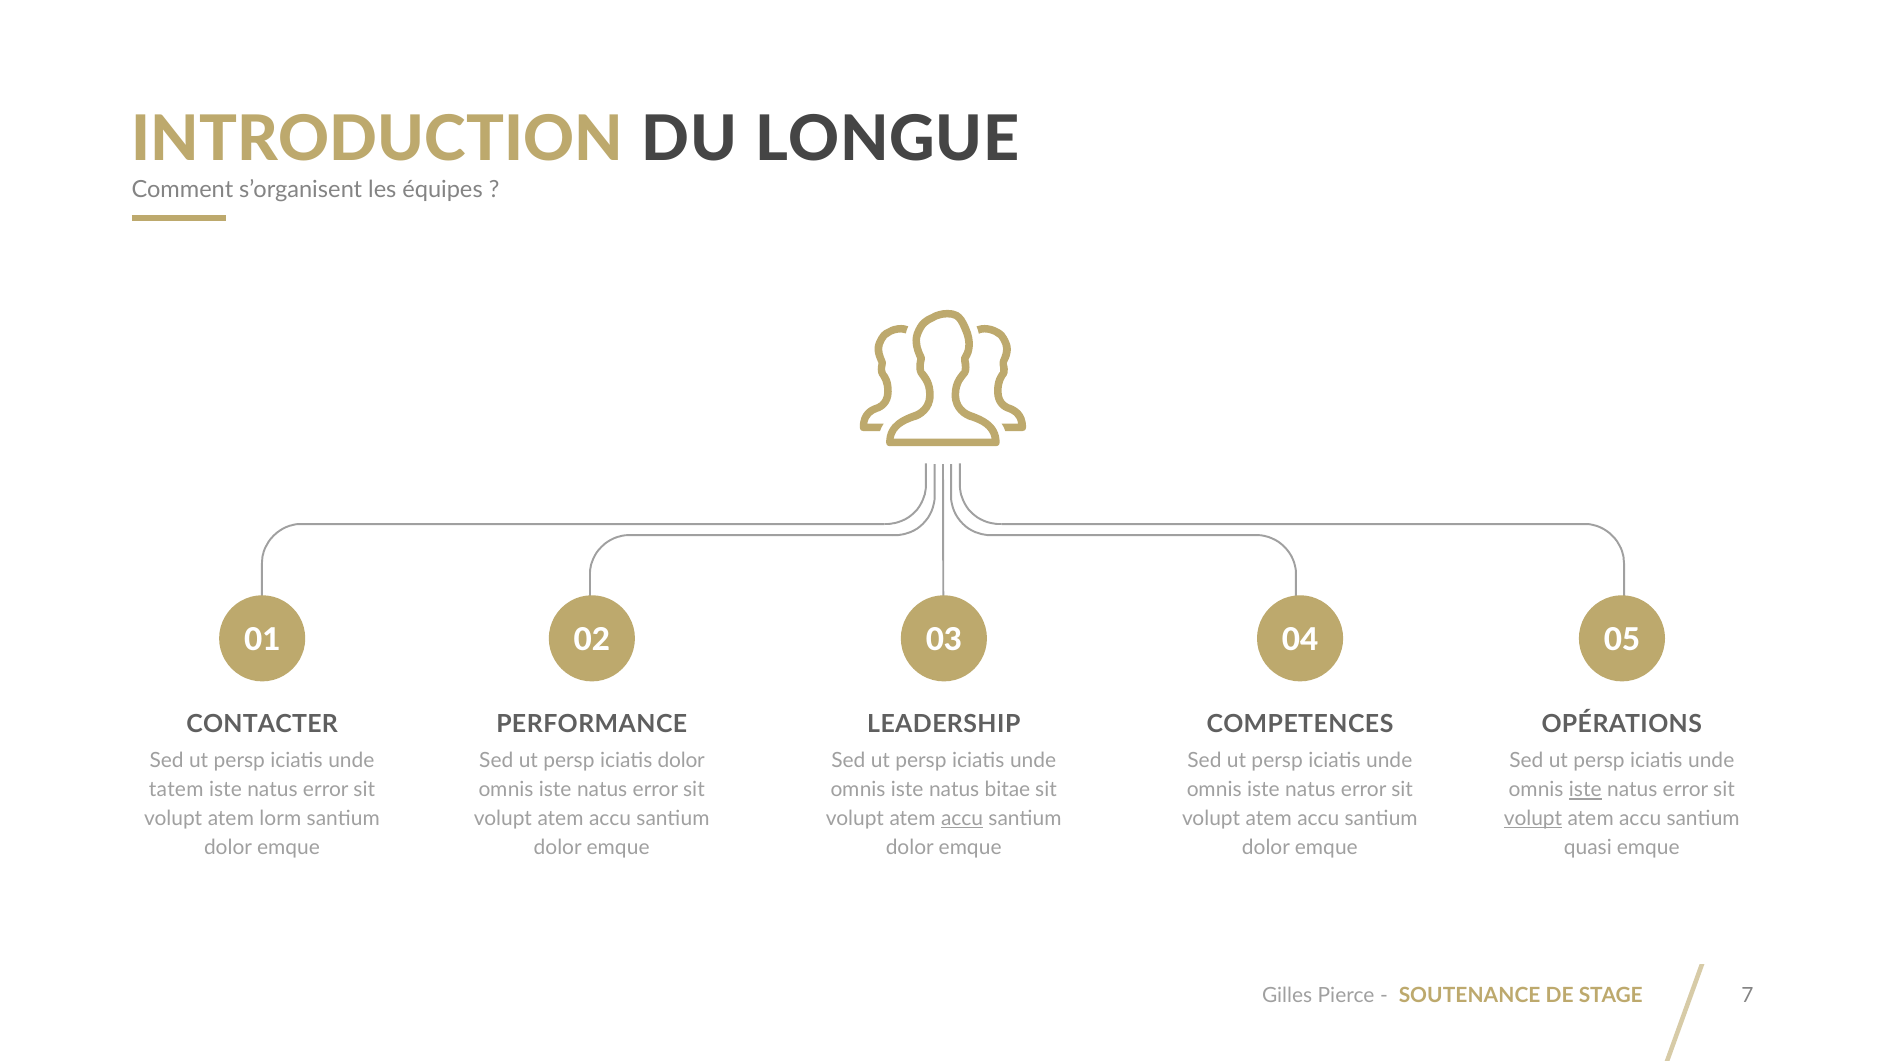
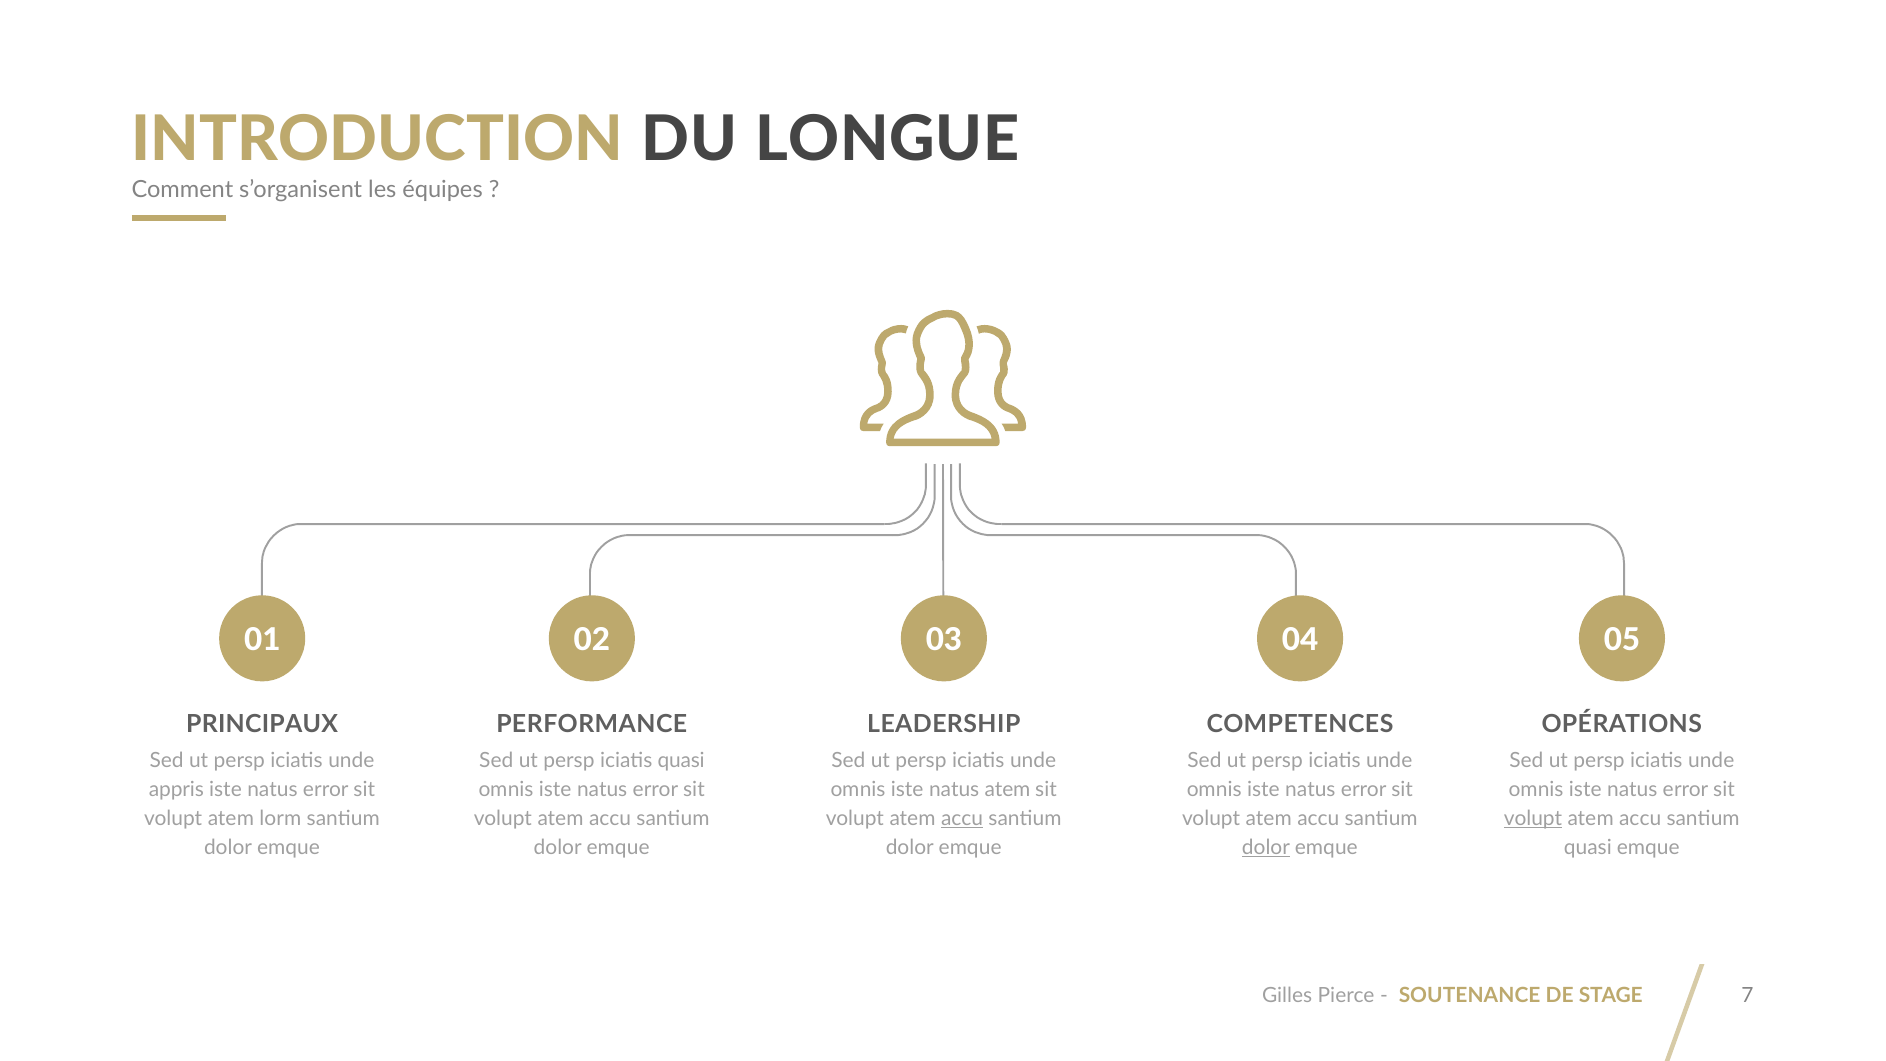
CONTACTER: CONTACTER -> PRINCIPAUX
iciatis dolor: dolor -> quasi
tatem: tatem -> appris
natus bitae: bitae -> atem
iste at (1585, 790) underline: present -> none
dolor at (1266, 847) underline: none -> present
